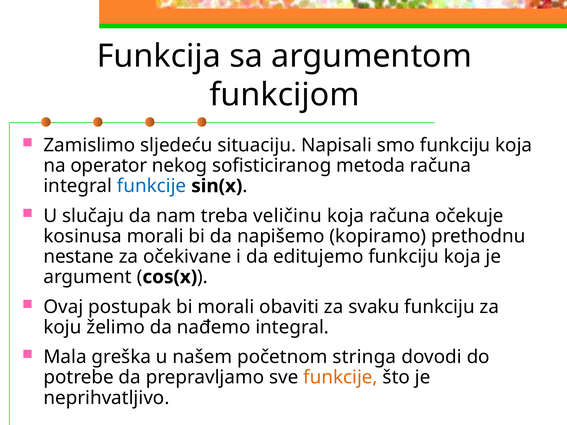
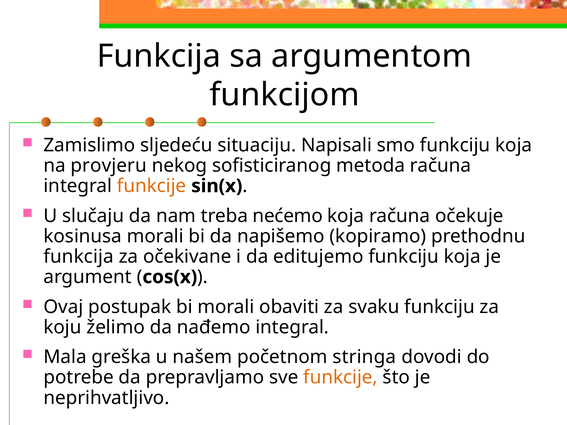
operator: operator -> provjeru
funkcije at (152, 186) colour: blue -> orange
veličinu: veličinu -> nećemo
nestane at (79, 257): nestane -> funkcija
